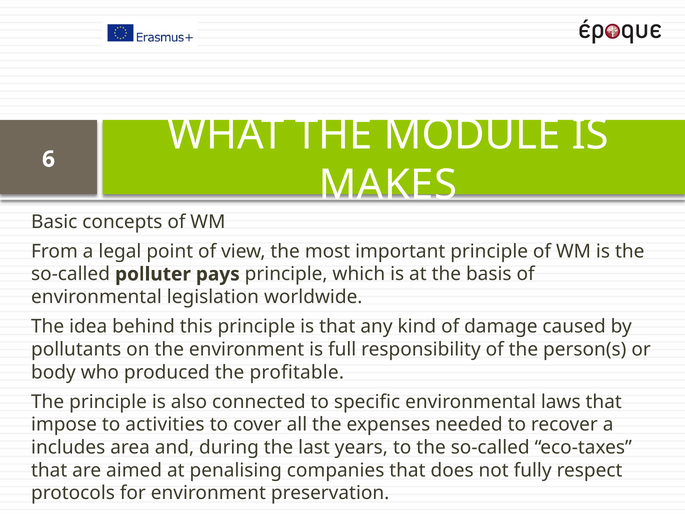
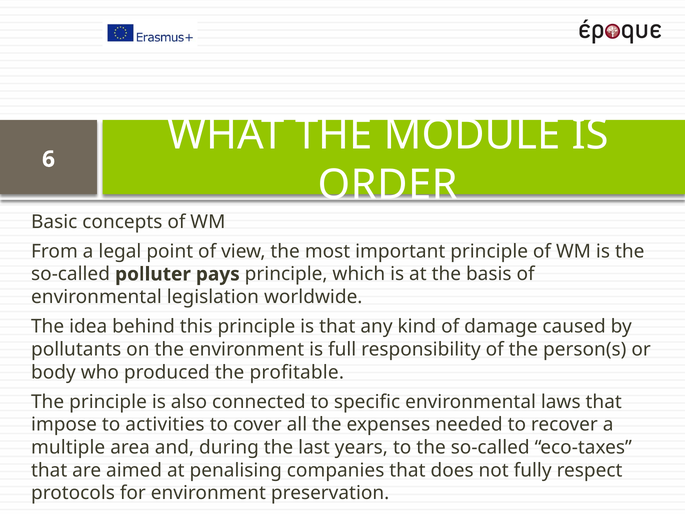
MAKES: MAKES -> ORDER
includes: includes -> multiple
